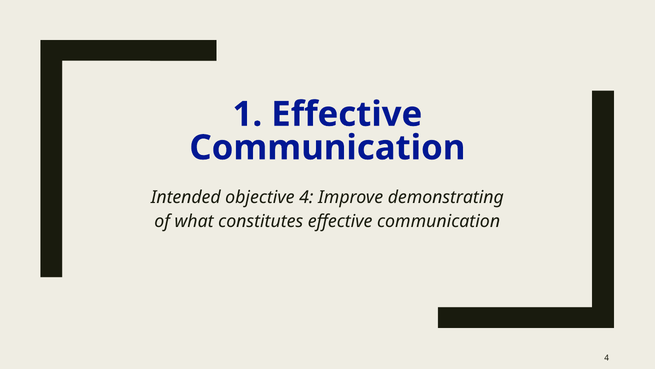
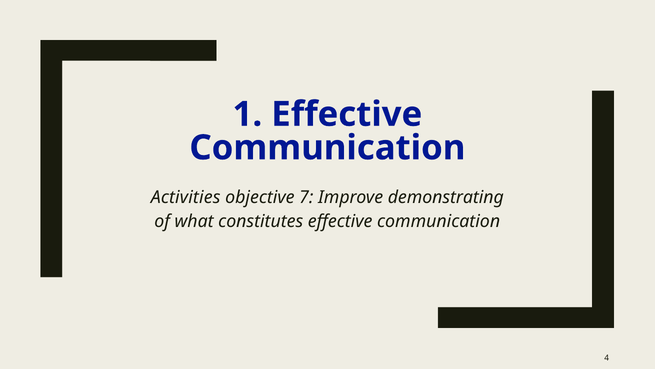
Intended: Intended -> Activities
objective 4: 4 -> 7
